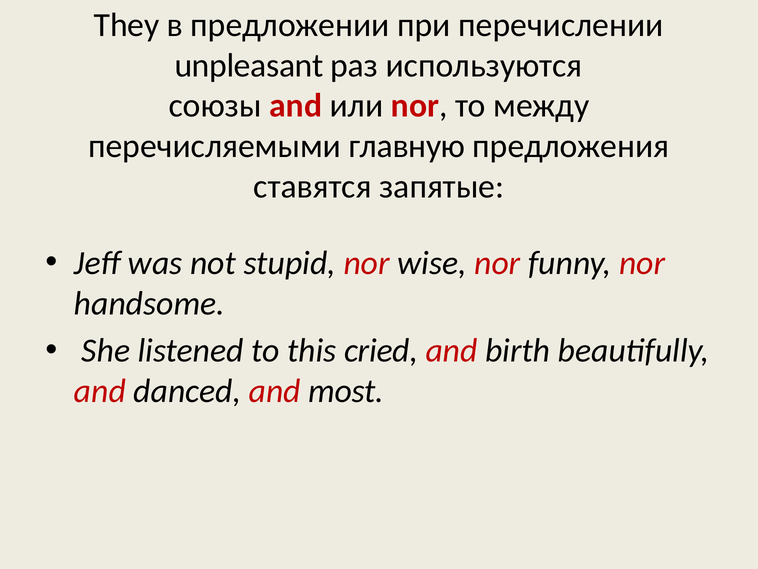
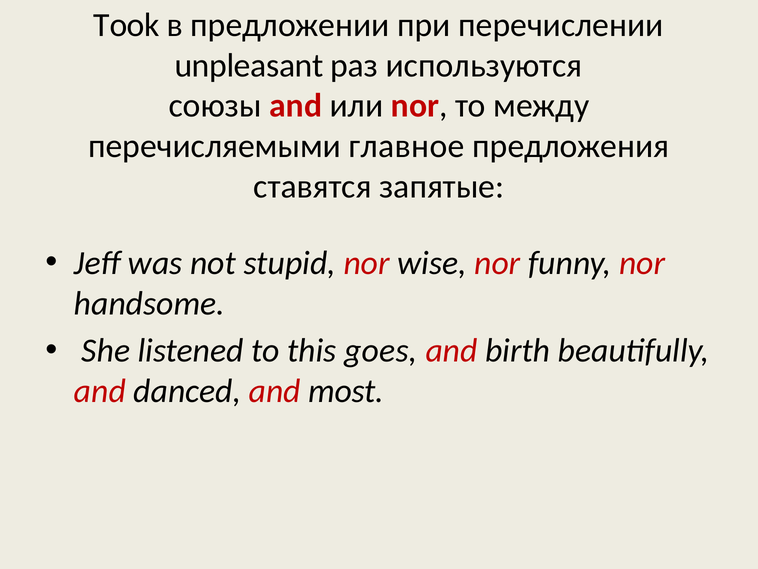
They: They -> Took
главную: главную -> главное
cried: cried -> goes
